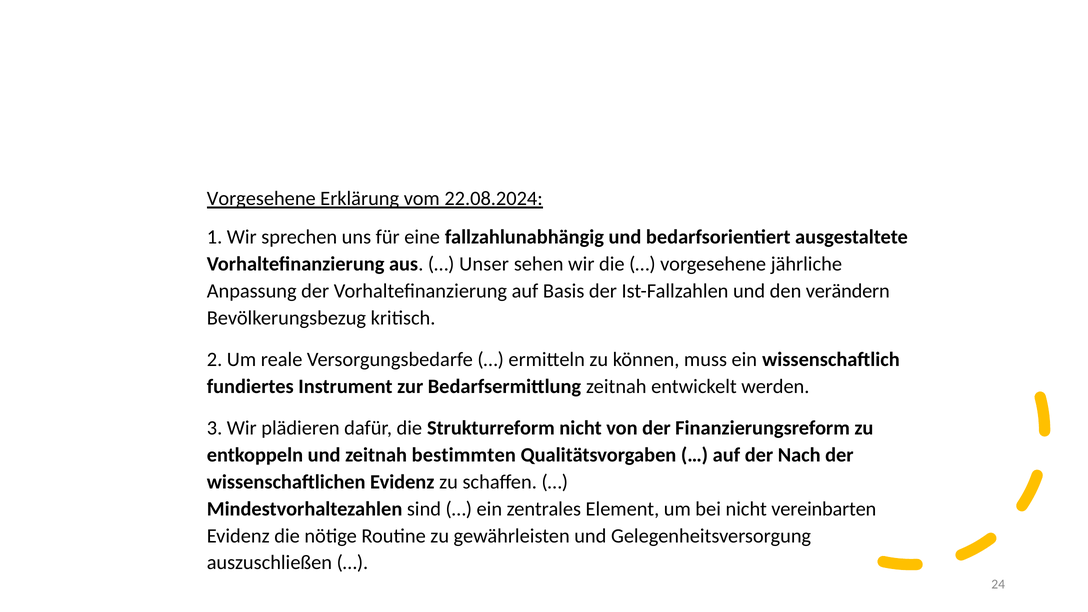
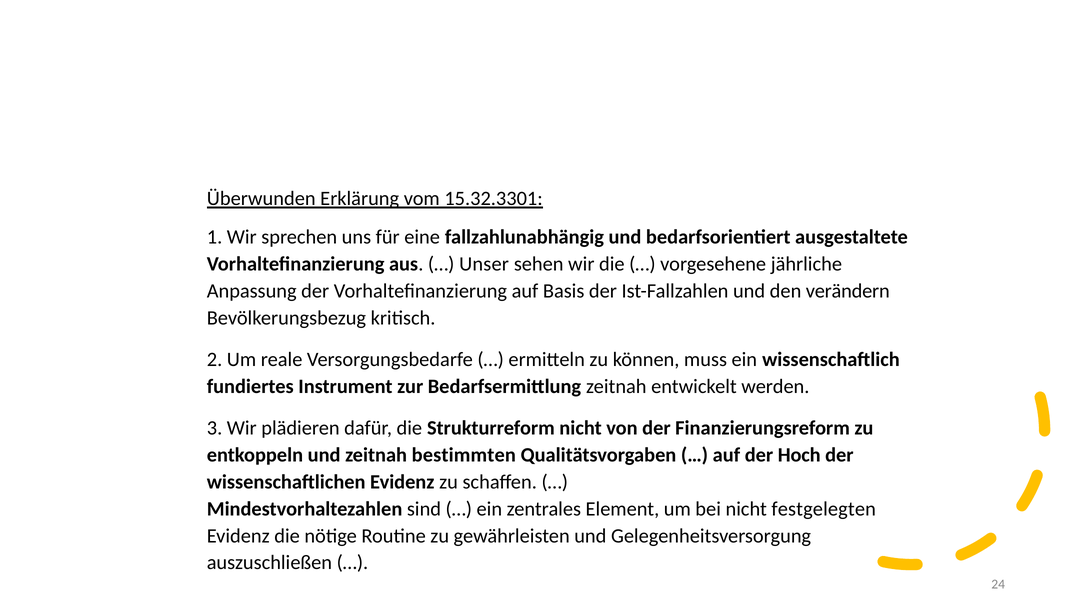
Vorgesehene at (261, 198): Vorgesehene -> Überwunden
22.08.2024: 22.08.2024 -> 15.32.3301
Nach: Nach -> Hoch
vereinbarten: vereinbarten -> festgelegten
